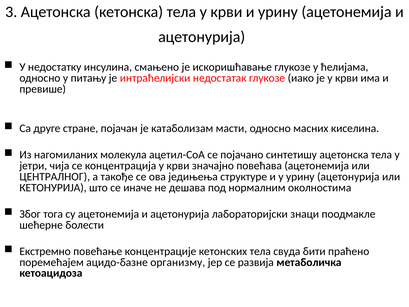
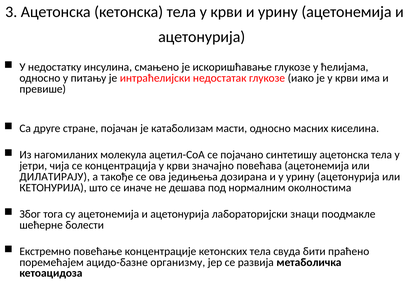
ЦЕНТРАЛНОГ: ЦЕНТРАЛНОГ -> ДИЛАТИРАЈУ
структуре: структуре -> дозирана
